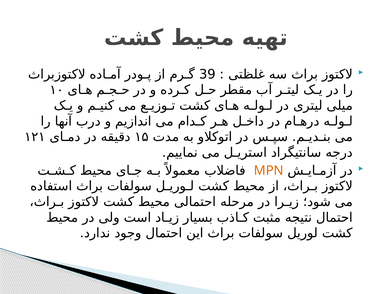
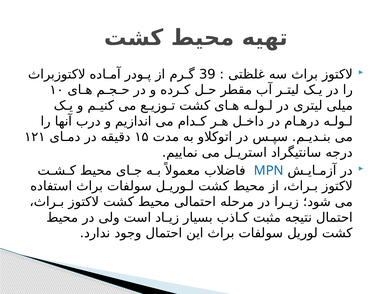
MPN colour: orange -> blue
